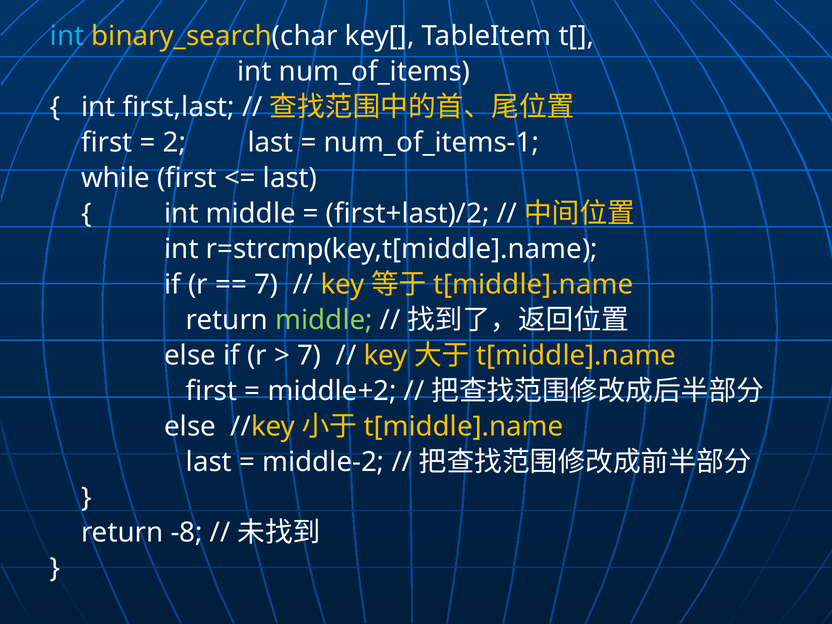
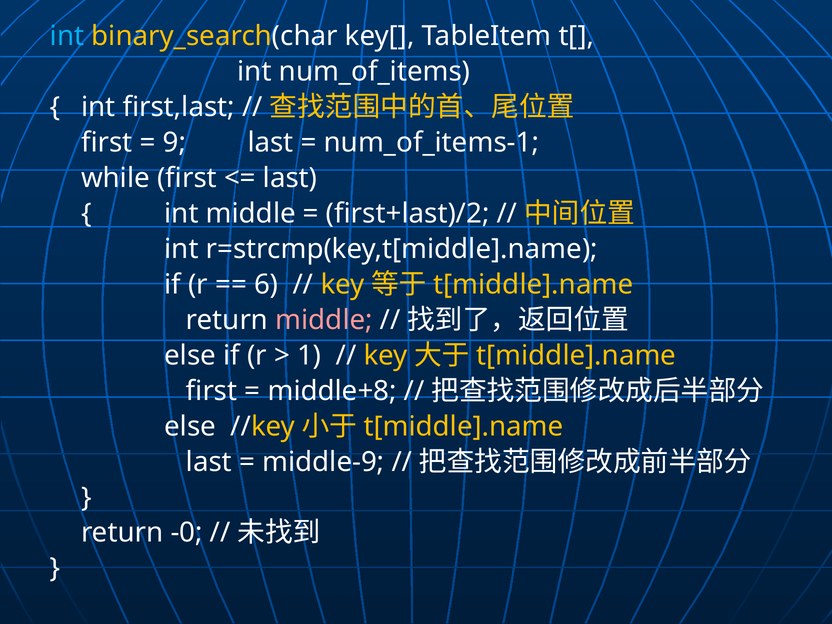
2: 2 -> 9
7 at (266, 285): 7 -> 6
middle at (324, 320) colour: light green -> pink
7 at (309, 355): 7 -> 1
middle+2: middle+2 -> middle+8
middle-2: middle-2 -> middle-9
-8: -8 -> -0
